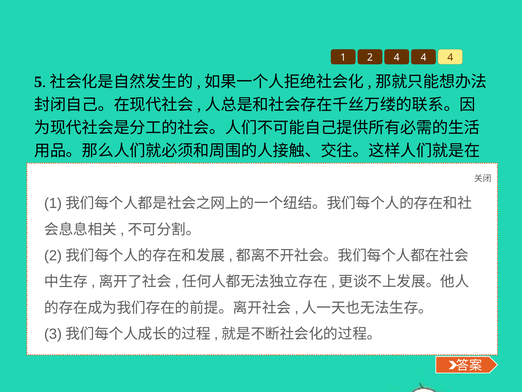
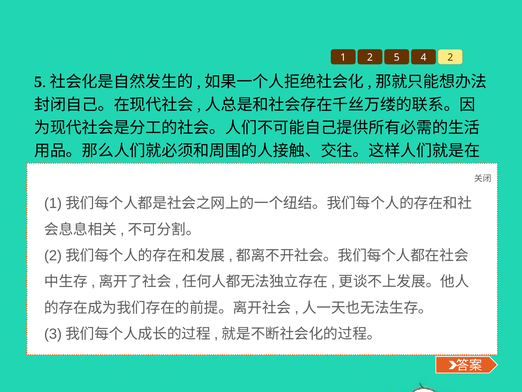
2 4: 4 -> 5
4 at (450, 57): 4 -> 2
